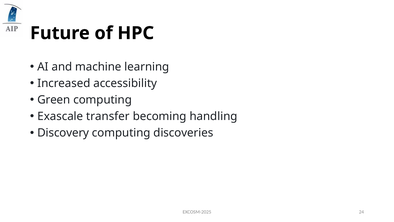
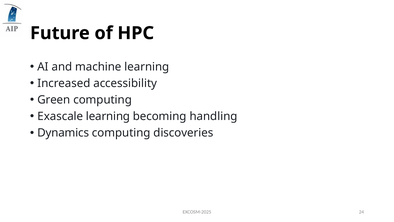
Exascale transfer: transfer -> learning
Discovery: Discovery -> Dynamics
